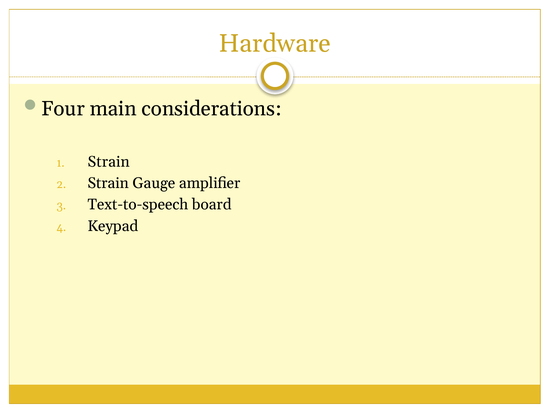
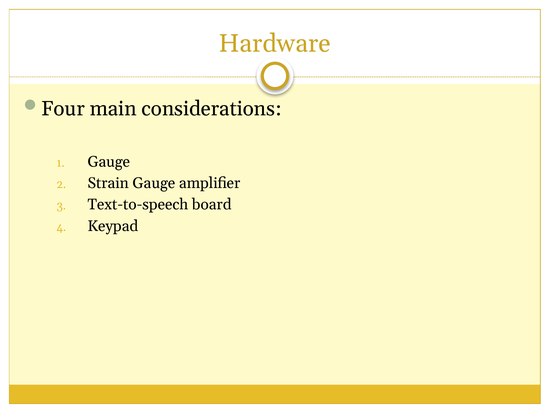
Strain at (109, 162): Strain -> Gauge
